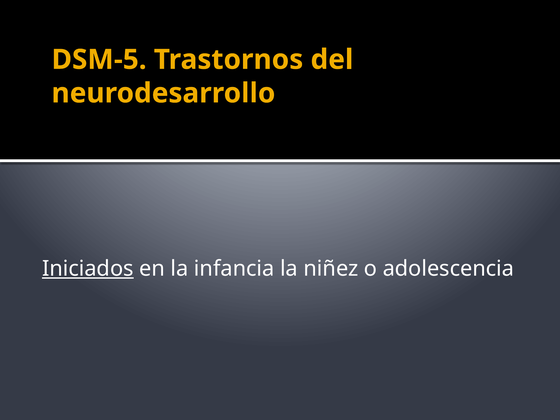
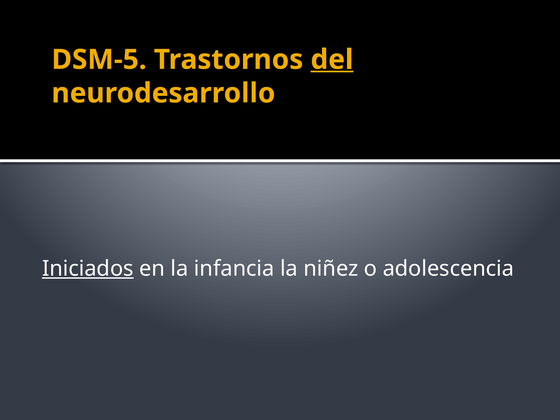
del underline: none -> present
